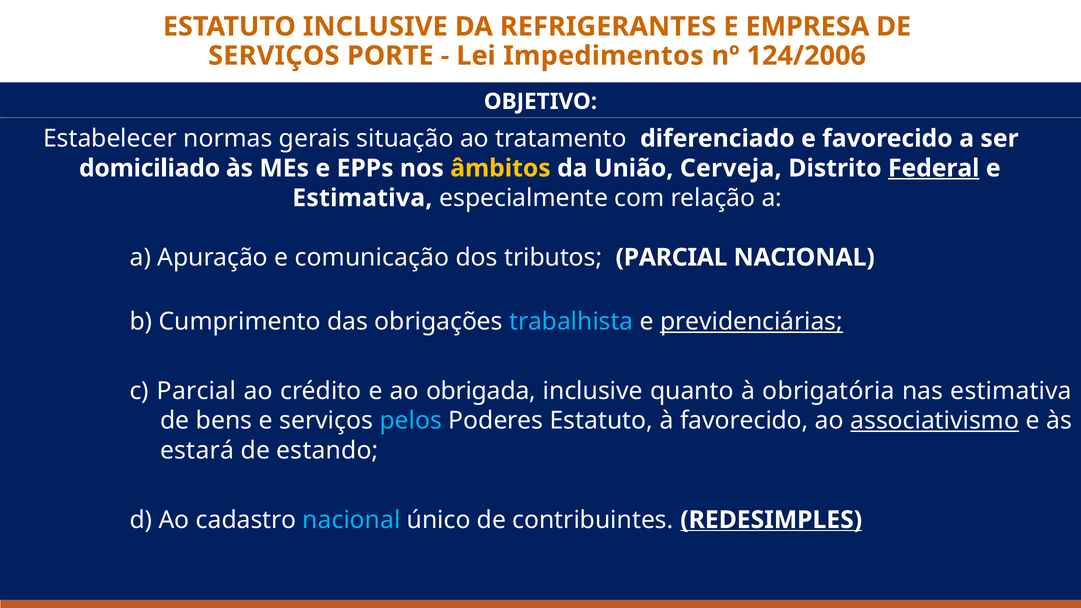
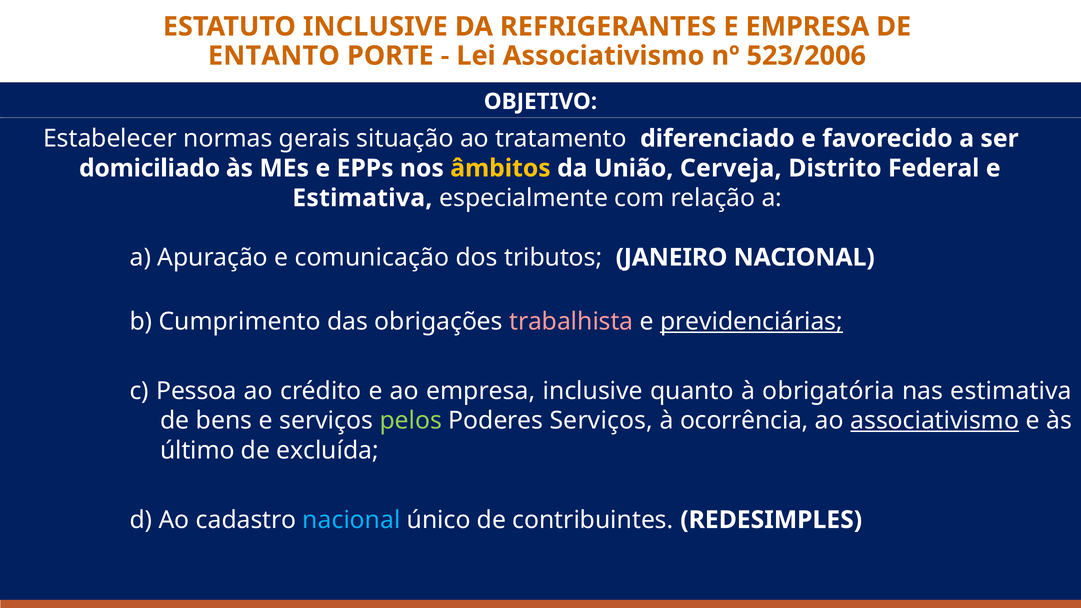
SERVIÇOS at (274, 56): SERVIÇOS -> ENTANTO
Lei Impedimentos: Impedimentos -> Associativismo
124/2006: 124/2006 -> 523/2006
Federal underline: present -> none
tributos PARCIAL: PARCIAL -> JANEIRO
trabalhista colour: light blue -> pink
c Parcial: Parcial -> Pessoa
ao obrigada: obrigada -> empresa
pelos colour: light blue -> light green
Poderes Estatuto: Estatuto -> Serviços
à favorecido: favorecido -> ocorrência
estará: estará -> último
estando: estando -> excluída
REDESIMPLES underline: present -> none
